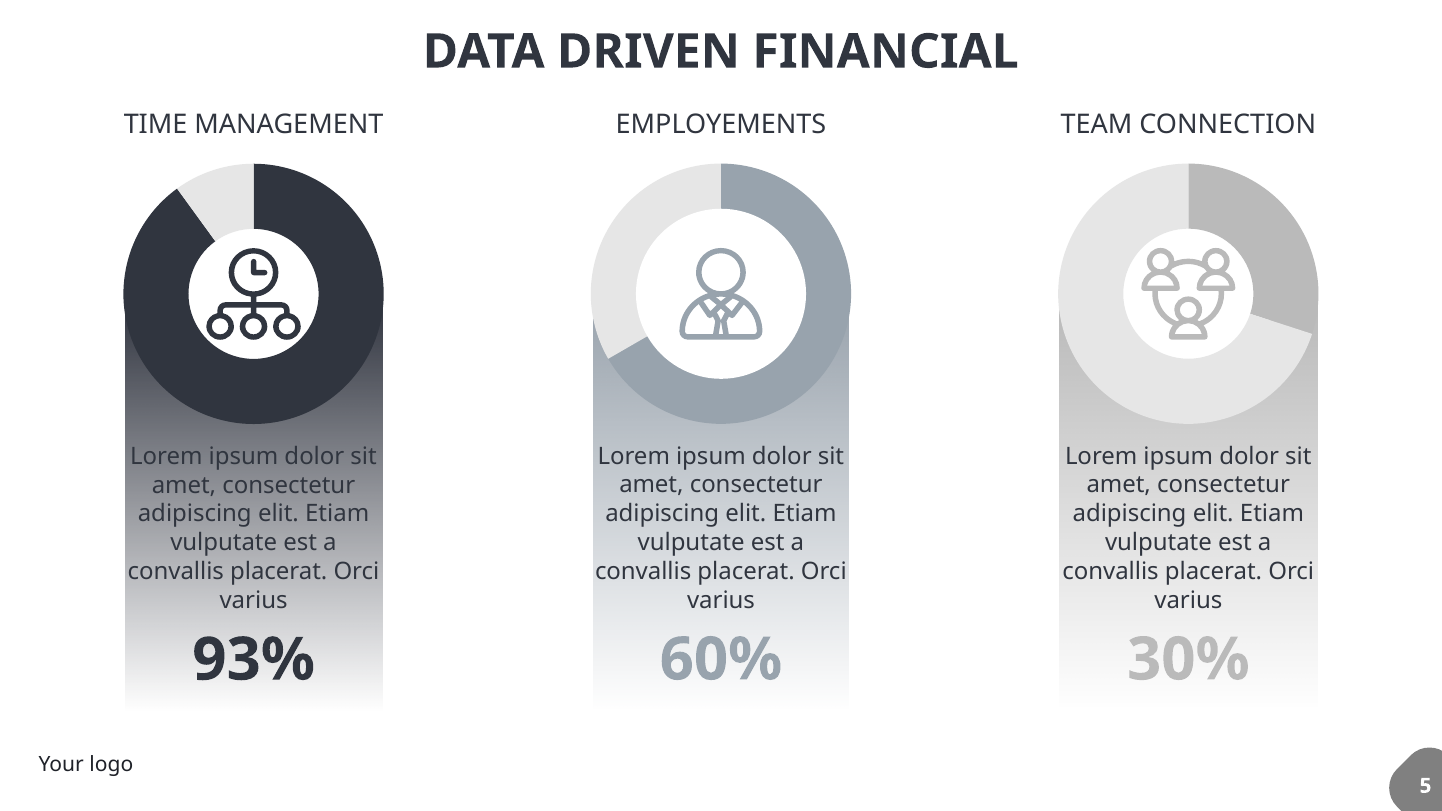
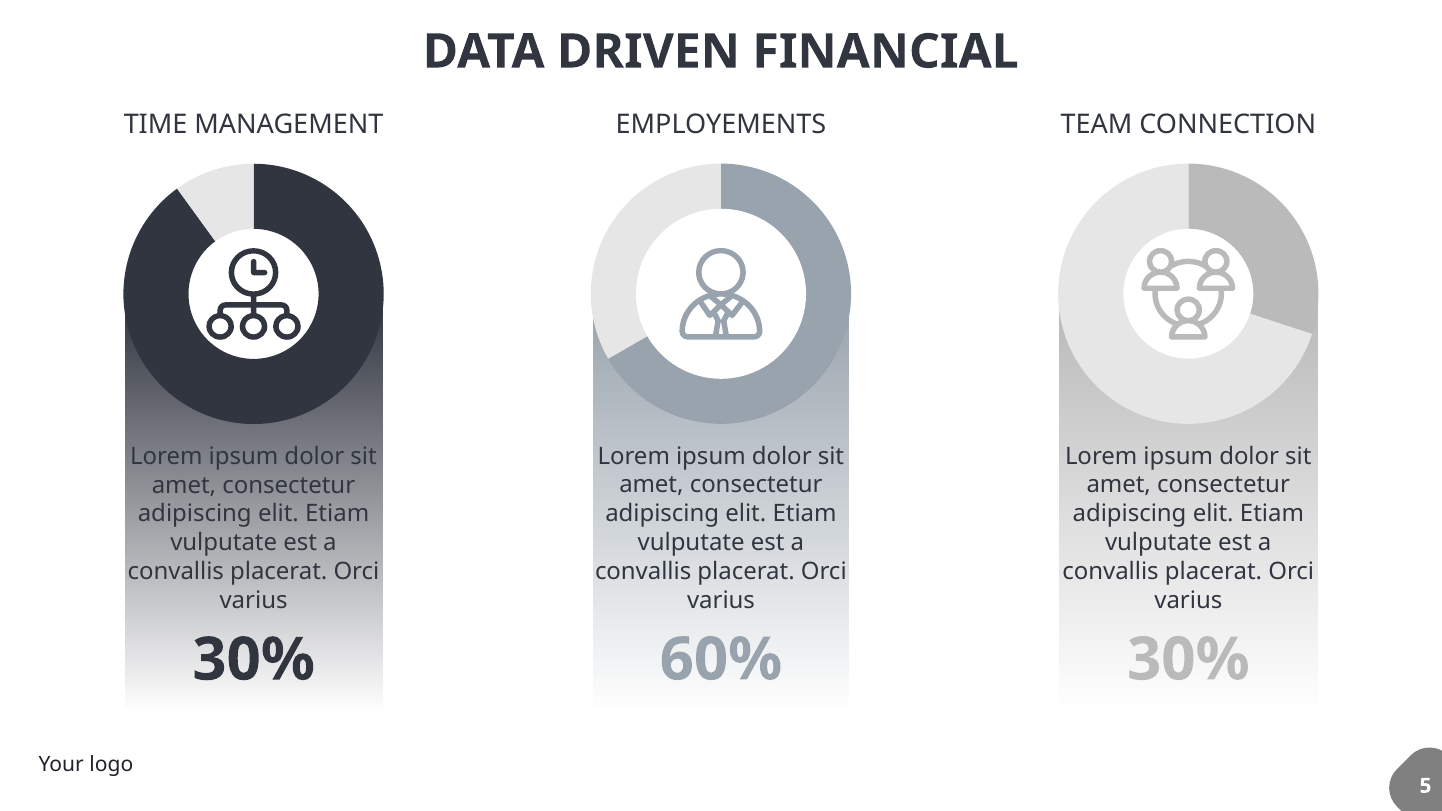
93% at (254, 660): 93% -> 30%
